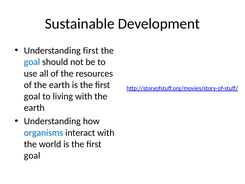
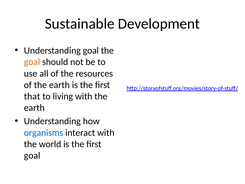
Understanding first: first -> goal
goal at (32, 62) colour: blue -> orange
goal at (32, 96): goal -> that
